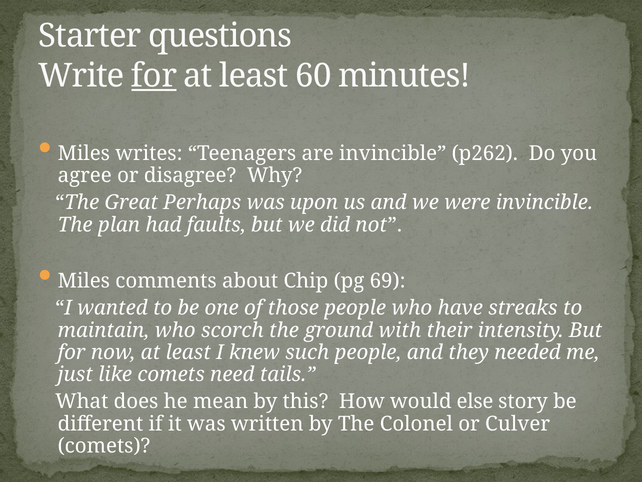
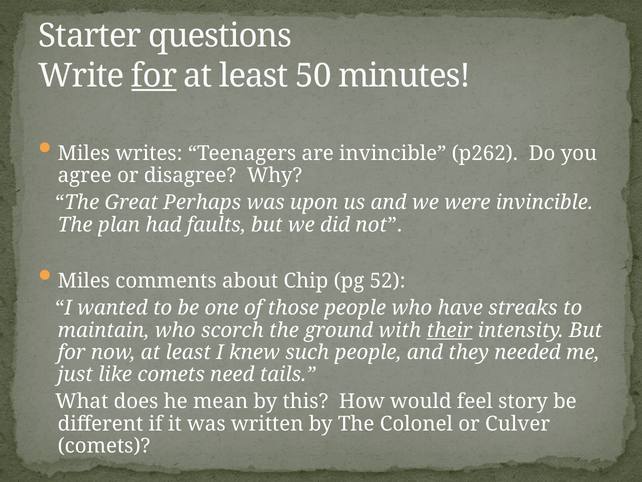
60: 60 -> 50
69: 69 -> 52
their underline: none -> present
else: else -> feel
